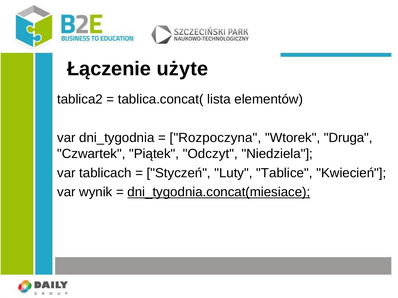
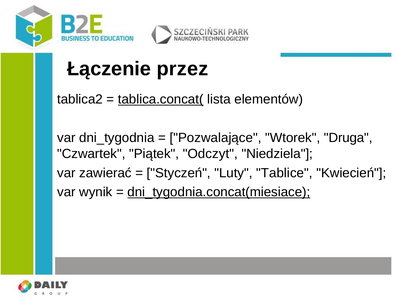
użyte: użyte -> przez
tablica.concat( underline: none -> present
Rozpoczyna: Rozpoczyna -> Pozwalające
tablicach: tablicach -> zawierać
